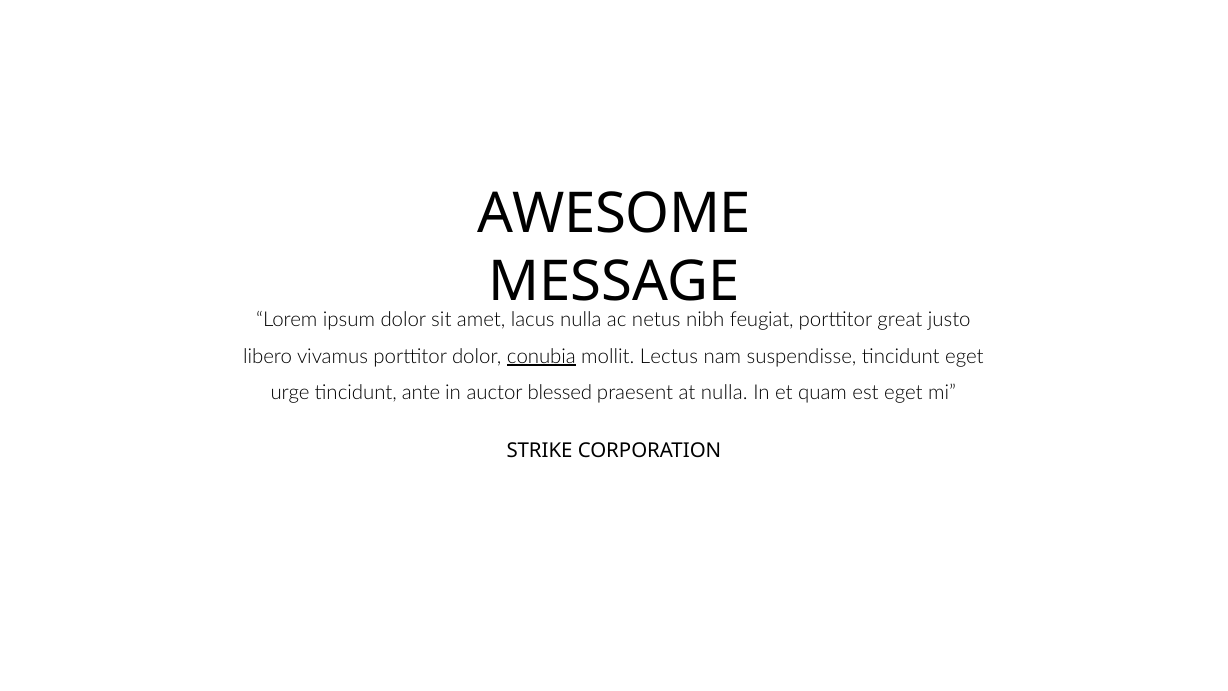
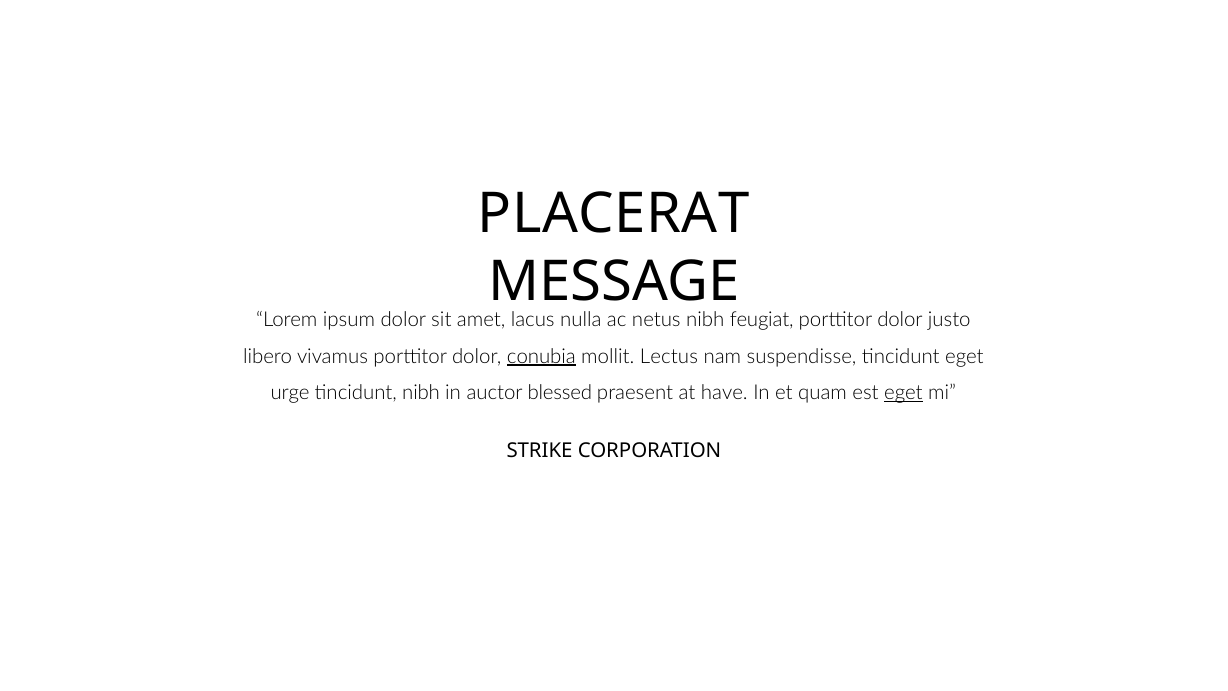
AWESOME: AWESOME -> PLACERAT
great at (900, 319): great -> dolor
tincidunt ante: ante -> nibh
at nulla: nulla -> have
eget at (903, 393) underline: none -> present
